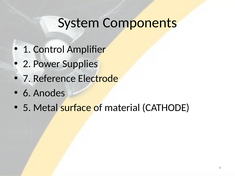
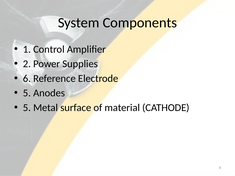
7: 7 -> 6
6 at (27, 93): 6 -> 5
